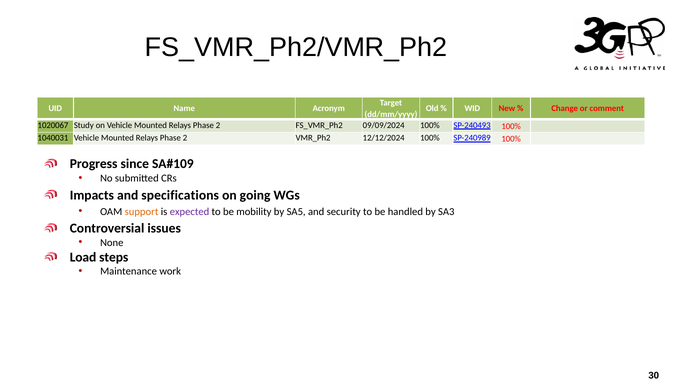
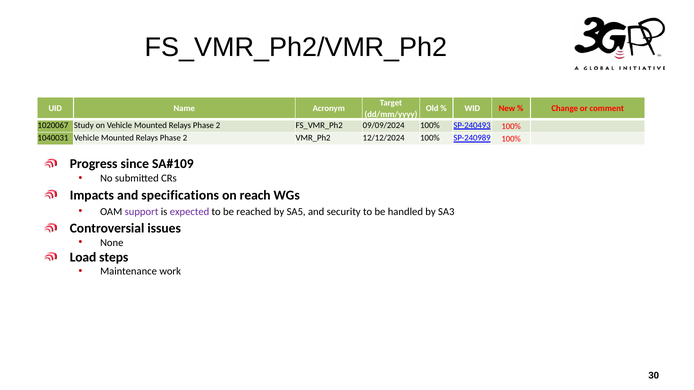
going: going -> reach
support colour: orange -> purple
mobility: mobility -> reached
